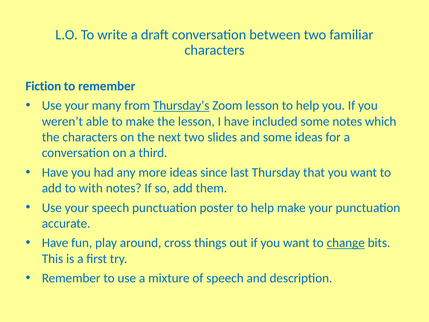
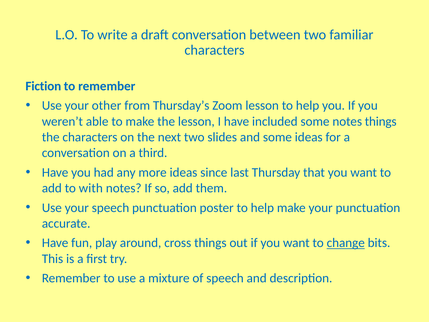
many: many -> other
Thursday’s underline: present -> none
notes which: which -> things
